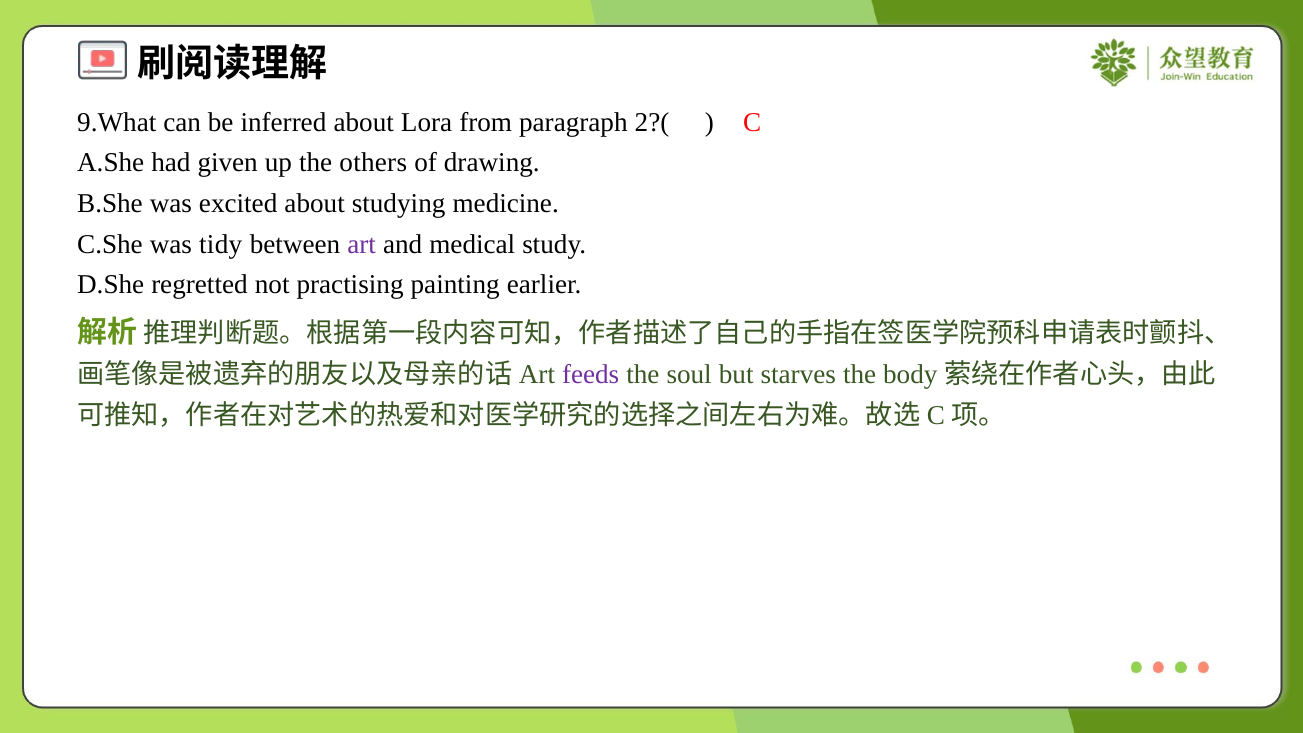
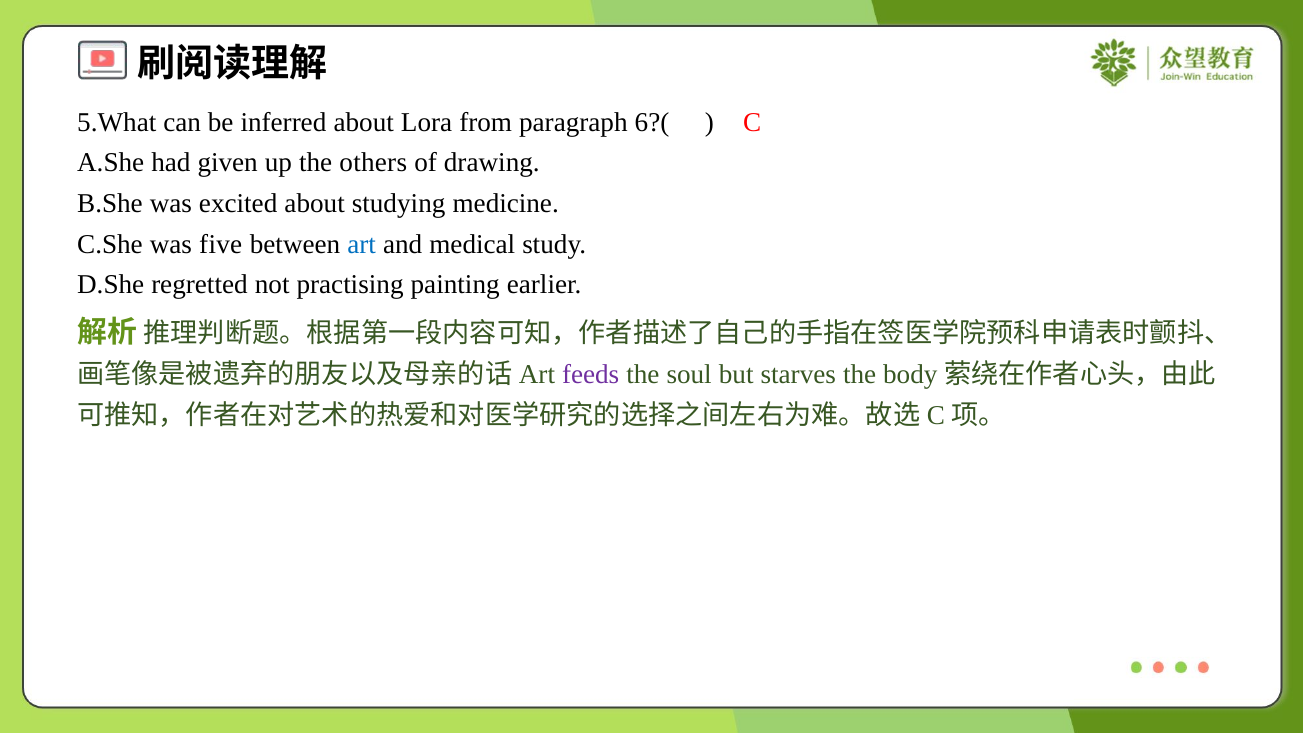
9.What: 9.What -> 5.What
2?(: 2?( -> 6?(
tidy: tidy -> five
art colour: purple -> blue
